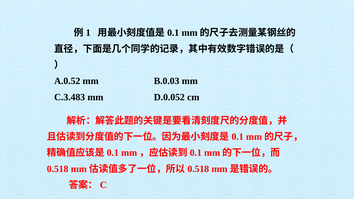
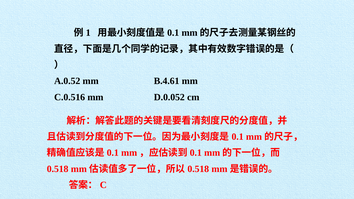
B.0.03: B.0.03 -> B.4.61
C.3.483: C.3.483 -> C.0.516
